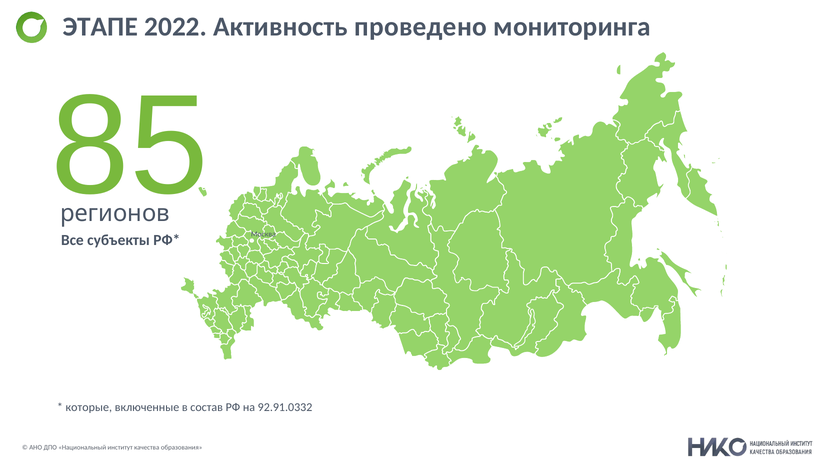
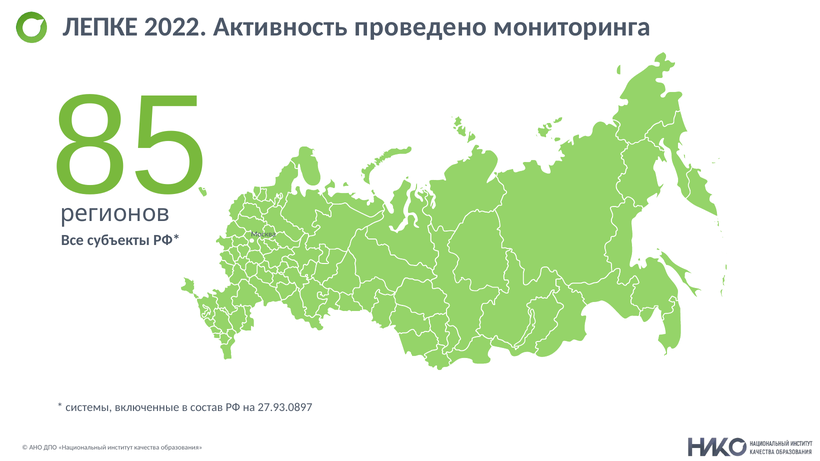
ЭТАПЕ: ЭТАПЕ -> ЛЕПКЕ
которые: которые -> системы
92.91.0332: 92.91.0332 -> 27.93.0897
